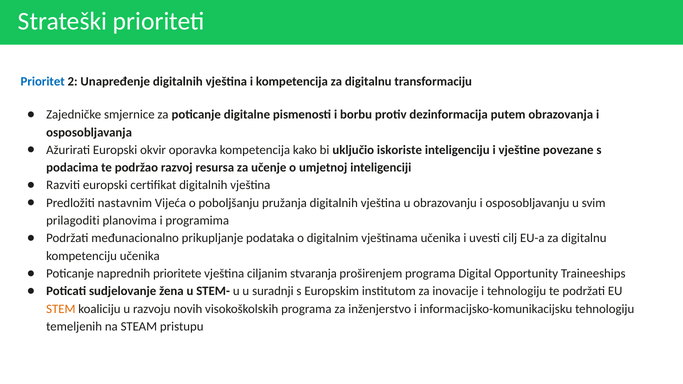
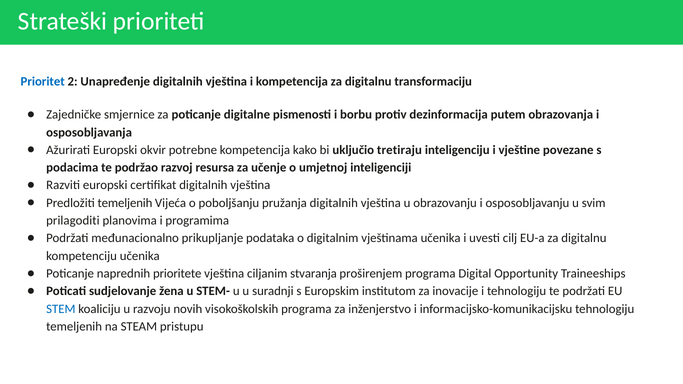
oporavka: oporavka -> potrebne
iskoriste: iskoriste -> tretiraju
Predložiti nastavnim: nastavnim -> temeljenih
STEM colour: orange -> blue
